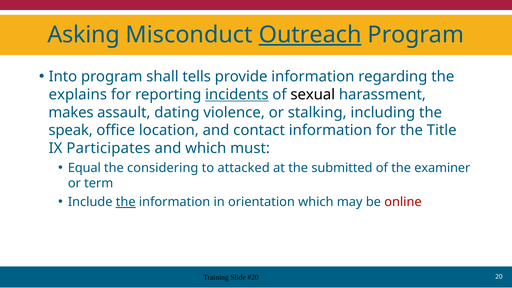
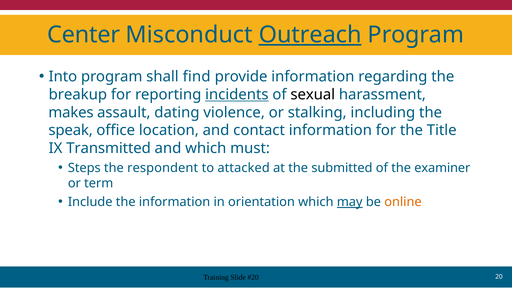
Asking: Asking -> Center
tells: tells -> find
explains: explains -> breakup
Participates: Participates -> Transmitted
Equal: Equal -> Steps
considering: considering -> respondent
the at (126, 202) underline: present -> none
may underline: none -> present
online colour: red -> orange
